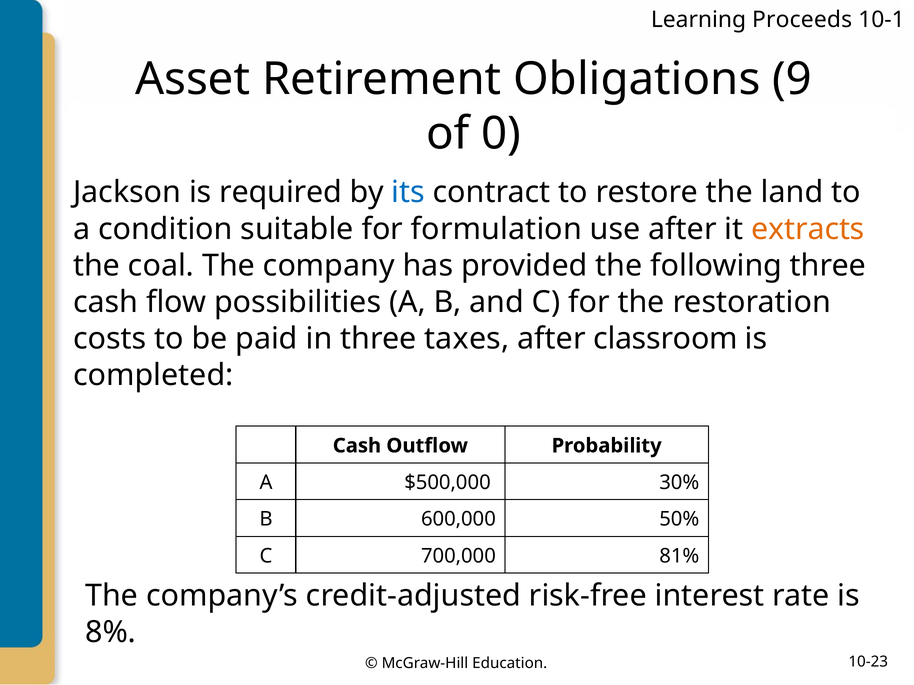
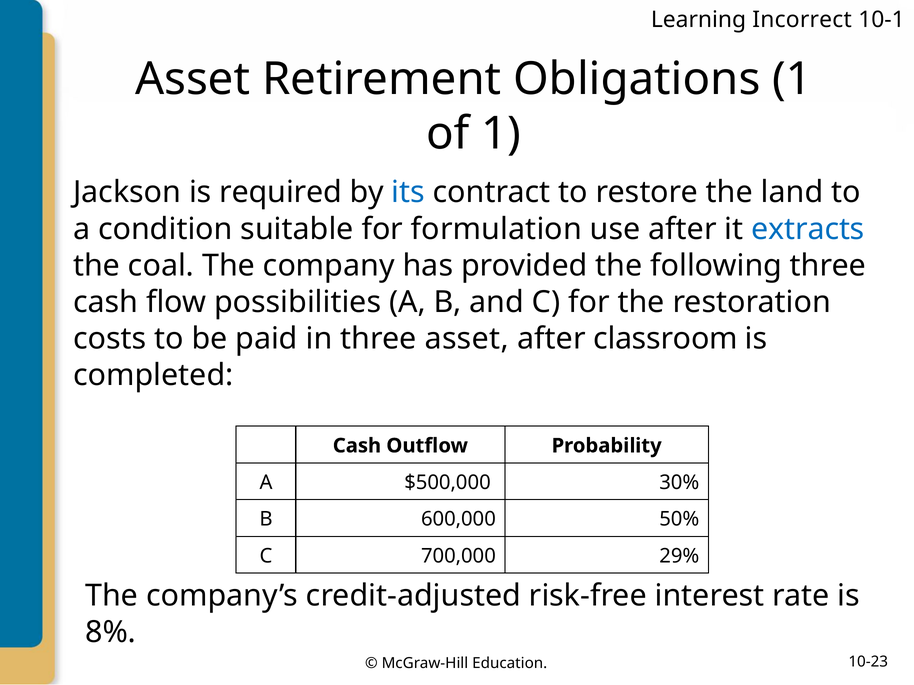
Proceeds: Proceeds -> Incorrect
Obligations 9: 9 -> 1
of 0: 0 -> 1
extracts colour: orange -> blue
three taxes: taxes -> asset
81%: 81% -> 29%
